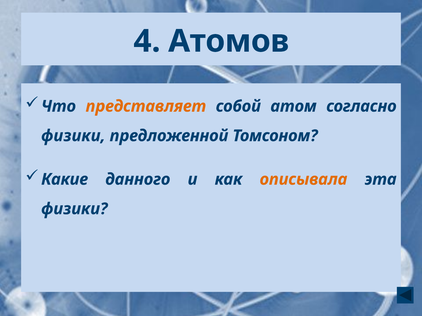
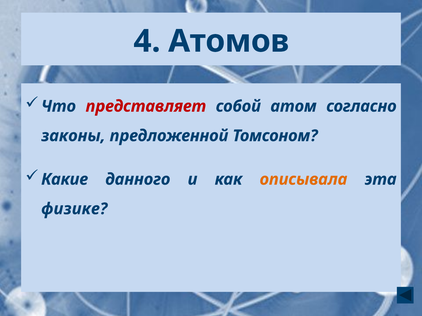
представляет colour: orange -> red
физики at (73, 136): физики -> законы
физики at (74, 209): физики -> физике
